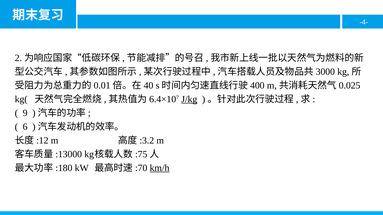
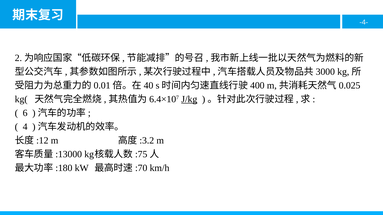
9: 9 -> 6
6: 6 -> 4
km/h underline: present -> none
